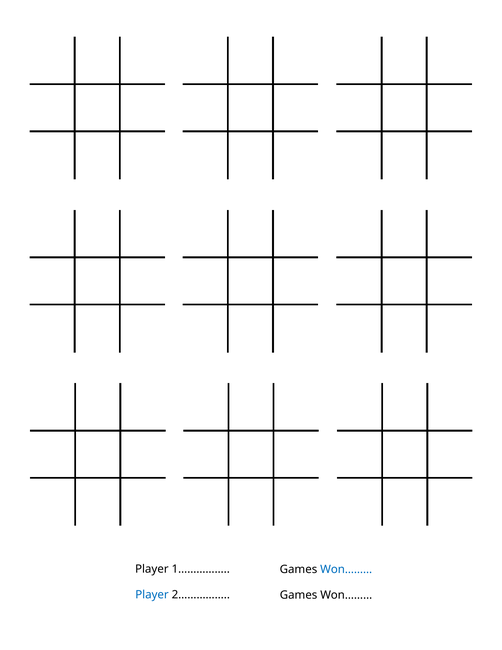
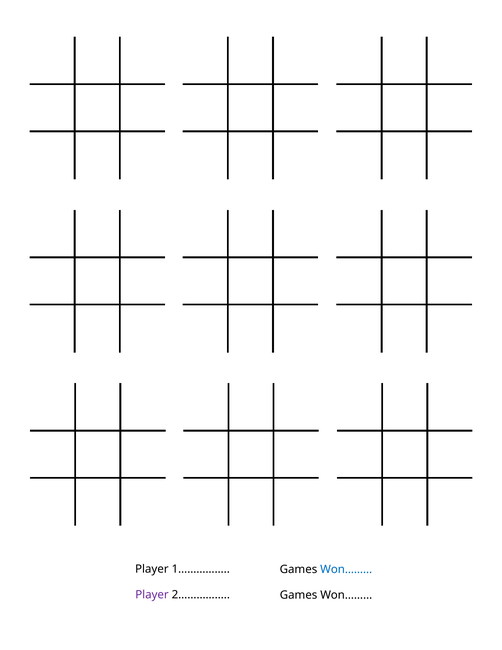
Player at (152, 594) colour: blue -> purple
